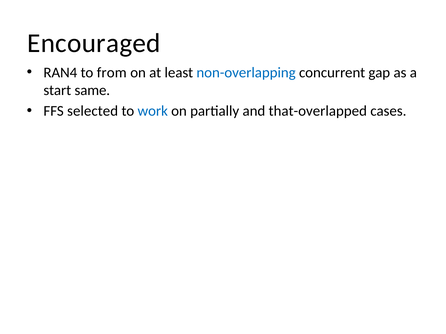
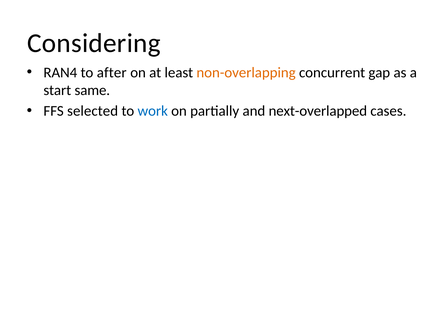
Encouraged: Encouraged -> Considering
from: from -> after
non-overlapping colour: blue -> orange
that-overlapped: that-overlapped -> next-overlapped
